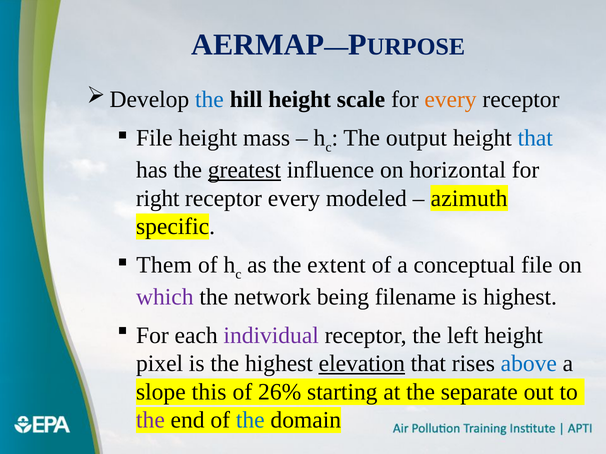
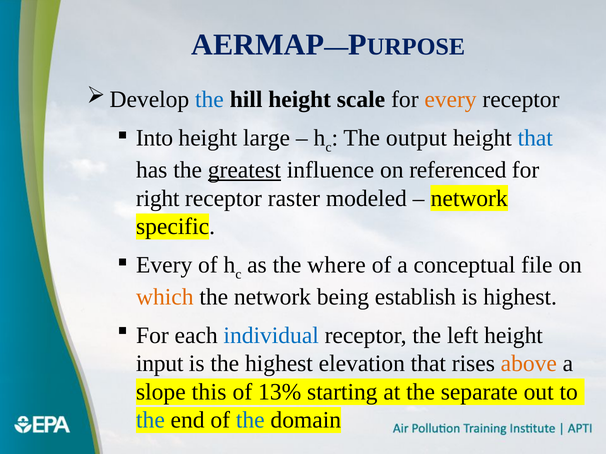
File at (154, 138): File -> Into
mass: mass -> large
horizontal: horizontal -> referenced
receptor every: every -> raster
azimuth at (469, 198): azimuth -> network
Them at (164, 265): Them -> Every
extent: extent -> where
which colour: purple -> orange
filename: filename -> establish
individual colour: purple -> blue
pixel: pixel -> input
elevation underline: present -> none
above colour: blue -> orange
26%: 26% -> 13%
the at (150, 421) colour: purple -> blue
